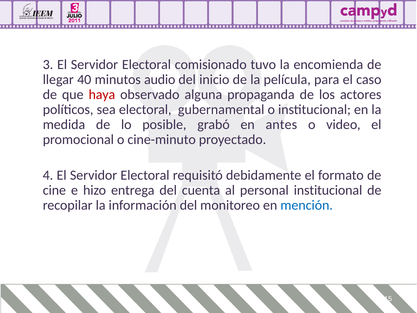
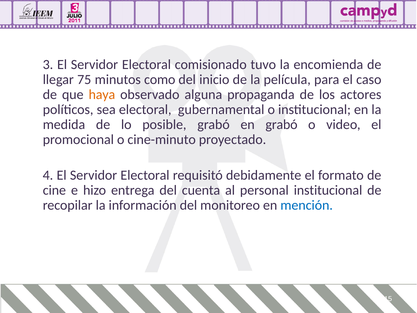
40: 40 -> 75
audio: audio -> como
haya colour: red -> orange
en antes: antes -> grabó
